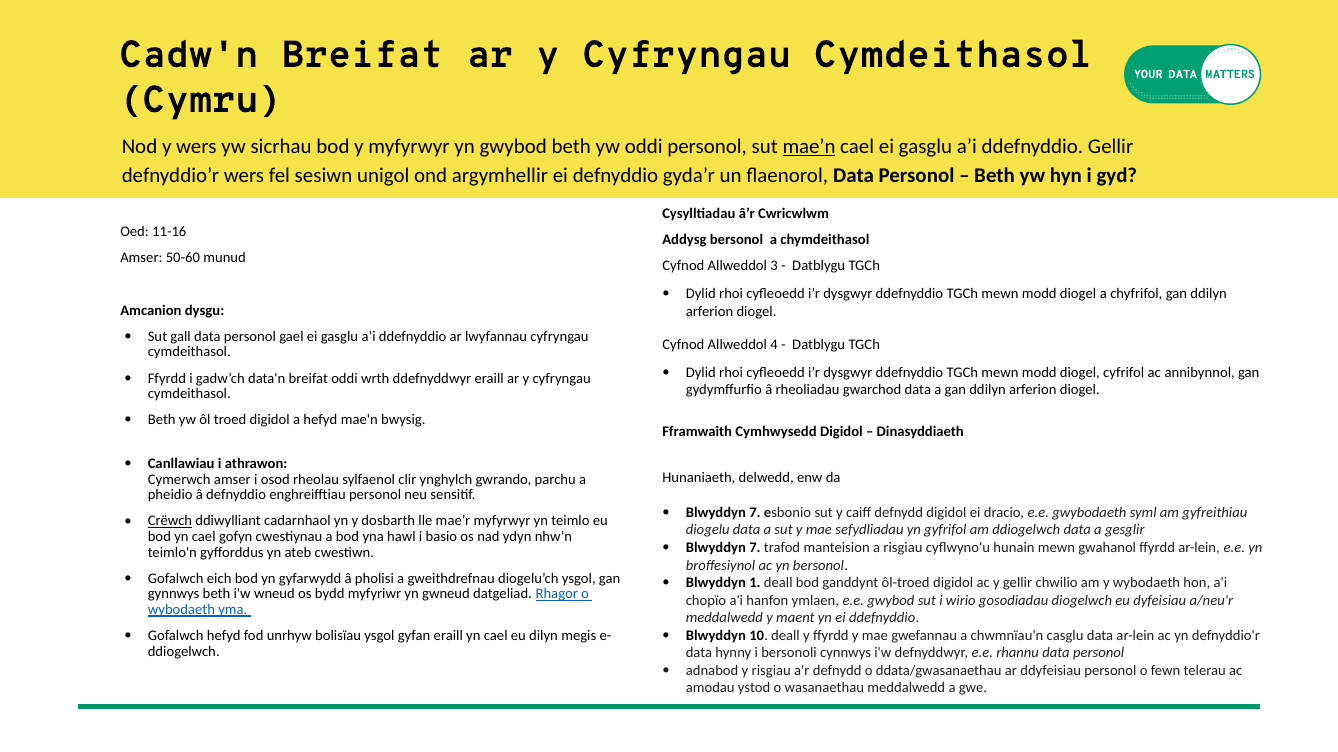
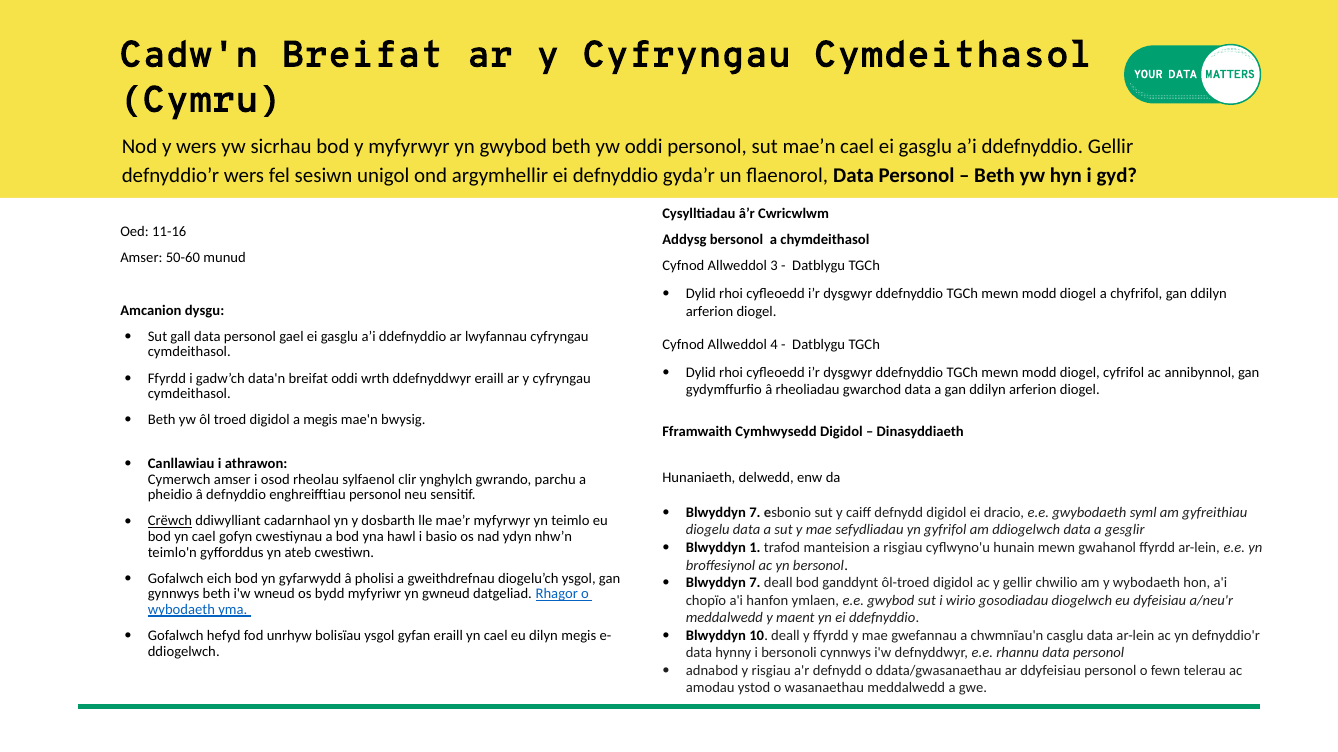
mae’n underline: present -> none
a hefyd: hefyd -> megis
7 at (755, 548): 7 -> 1
1 at (755, 583): 1 -> 7
